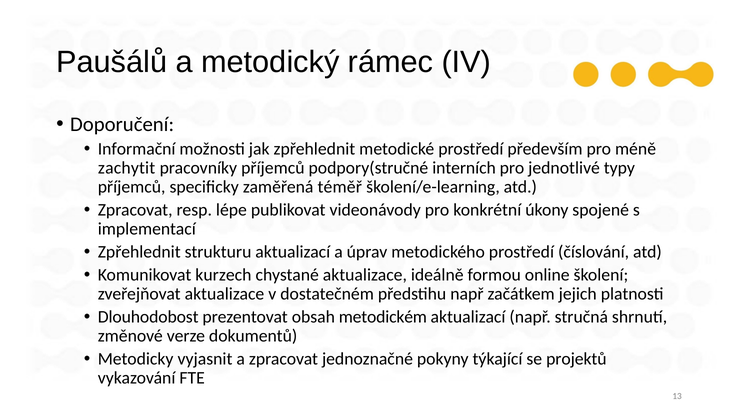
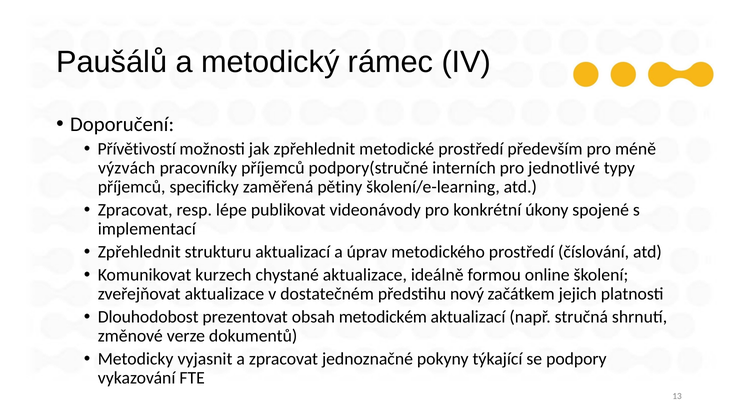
Informační: Informační -> Přívětivostí
zachytit: zachytit -> výzvách
téměř: téměř -> pětiny
předstihu např: např -> nový
projektů: projektů -> podpory
